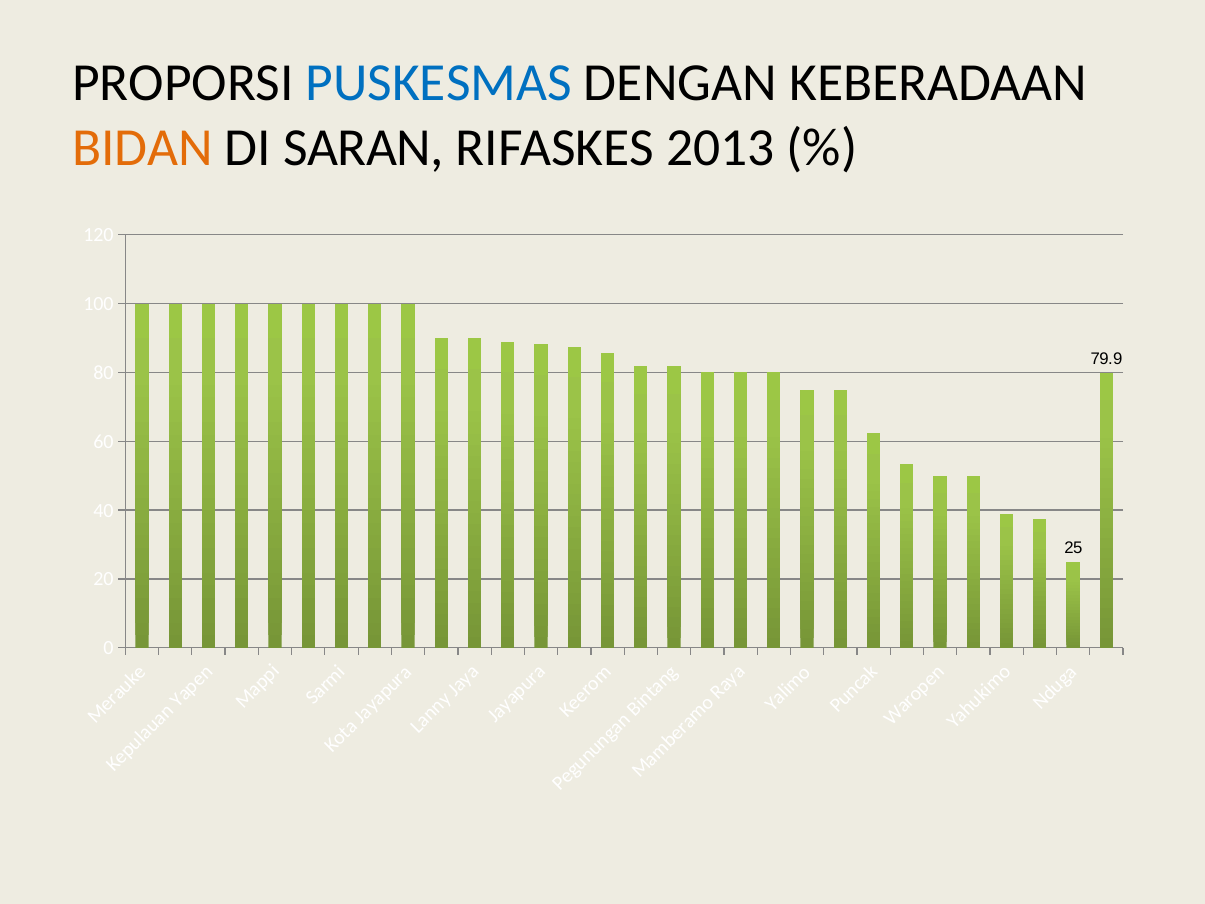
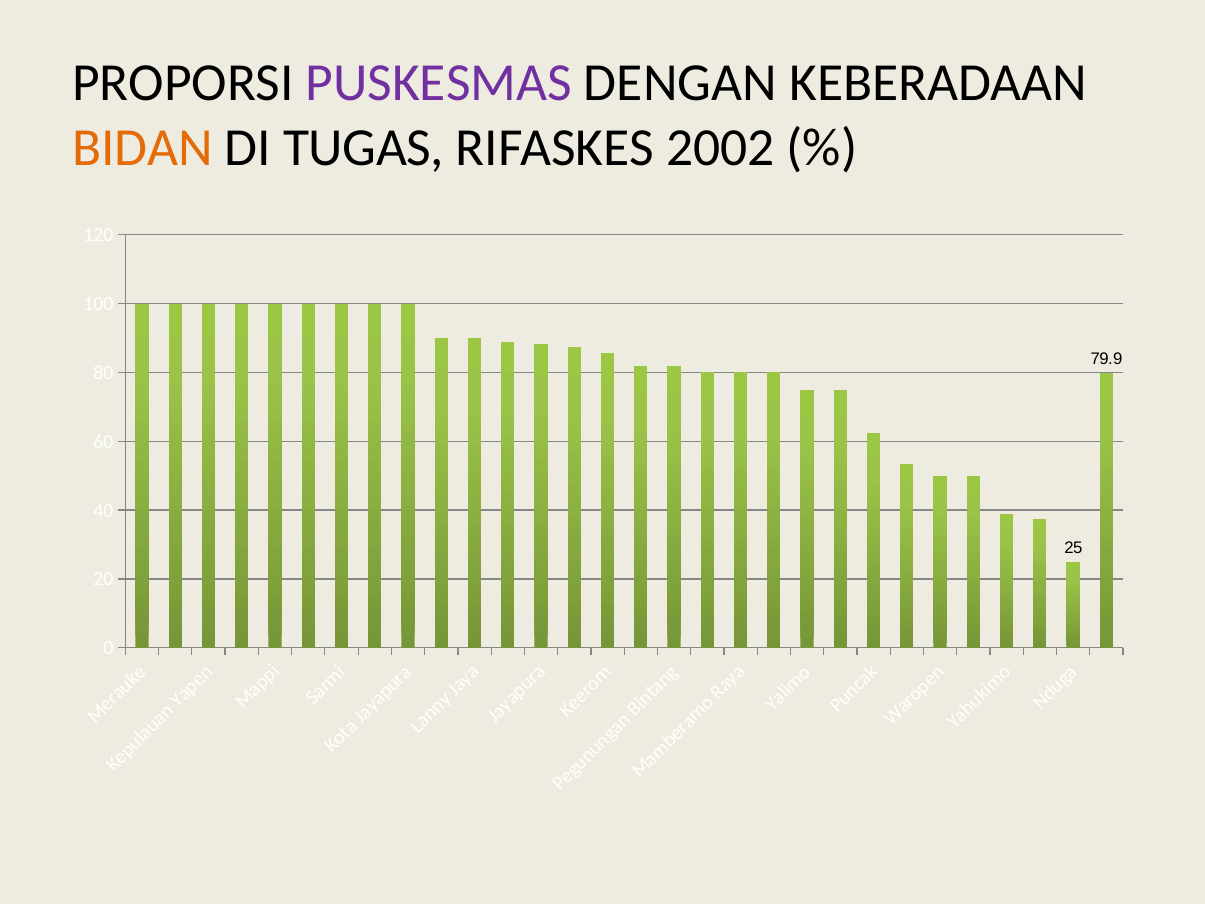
PUSKESMAS colour: blue -> purple
SARAN: SARAN -> TUGAS
2013: 2013 -> 2002
